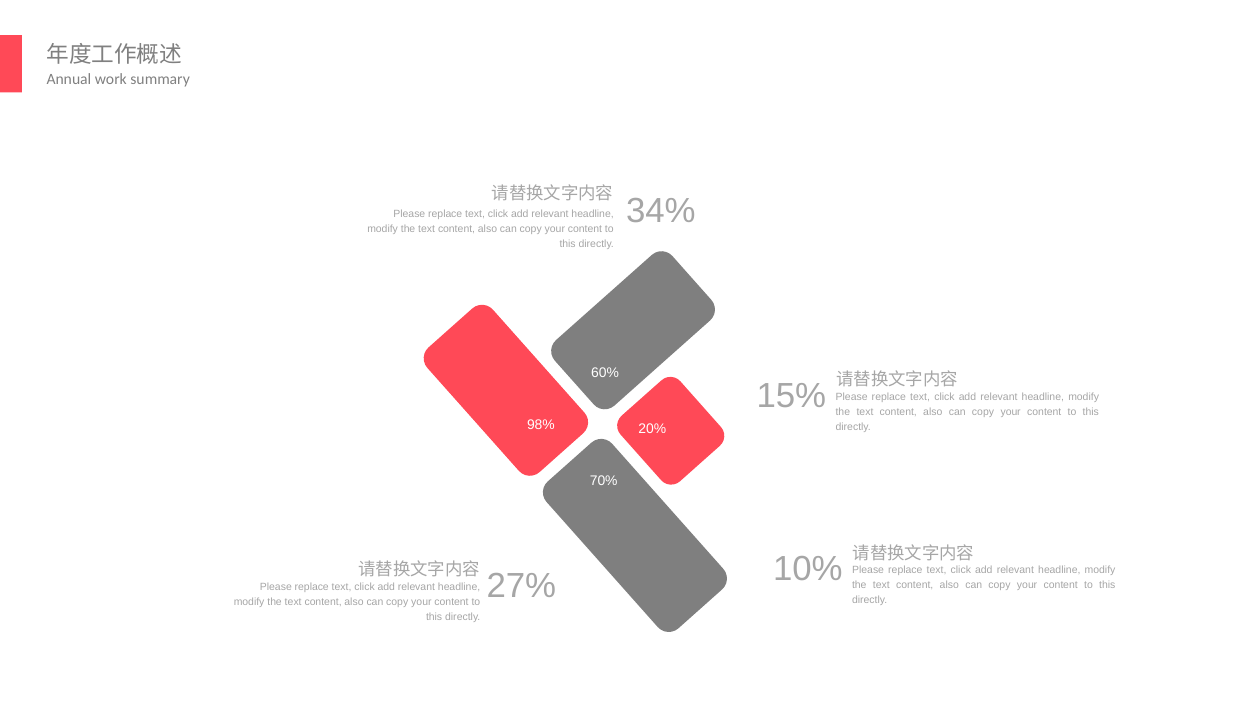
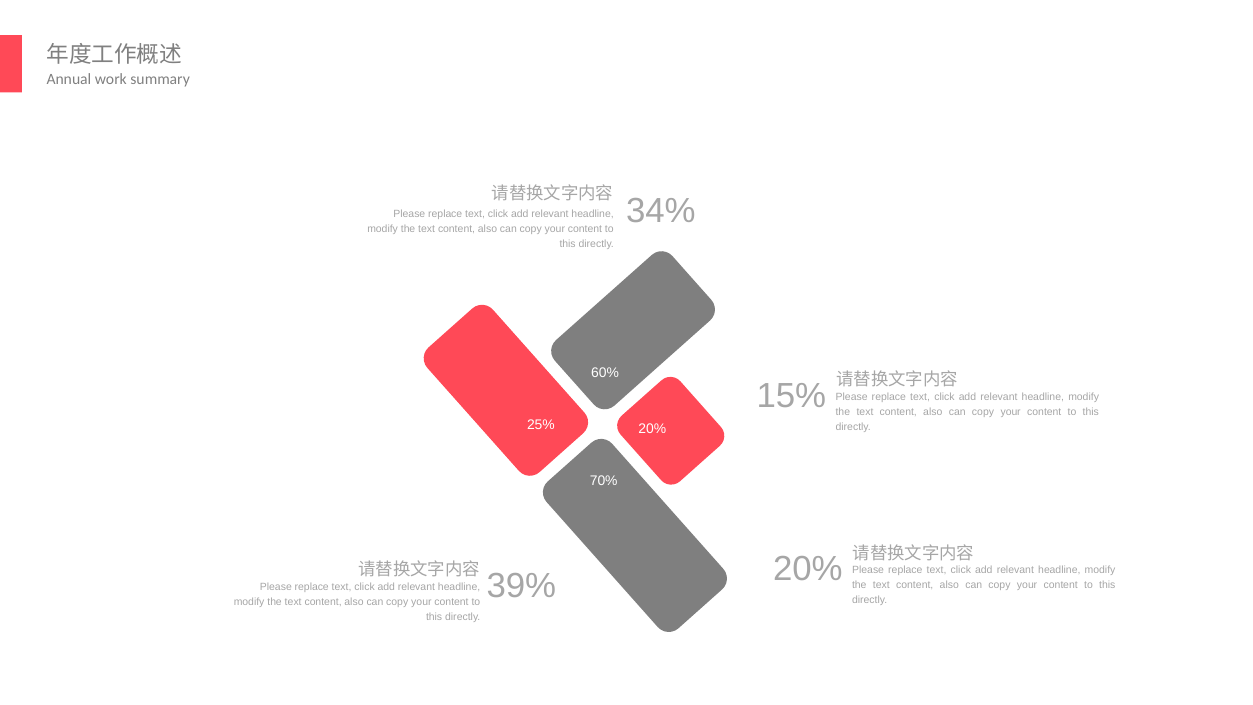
98%: 98% -> 25%
10% at (808, 569): 10% -> 20%
27%: 27% -> 39%
